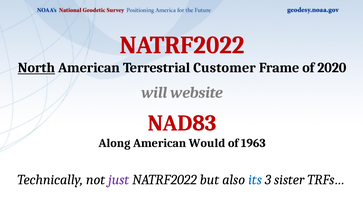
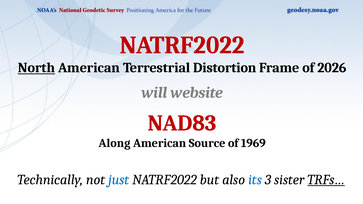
Customer: Customer -> Distortion
2020: 2020 -> 2026
Would: Would -> Source
1963: 1963 -> 1969
just colour: purple -> blue
TRFs… underline: none -> present
